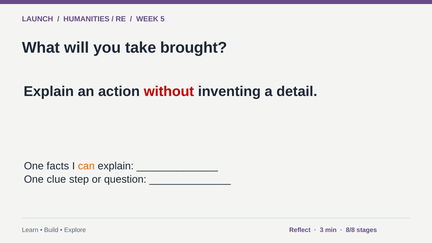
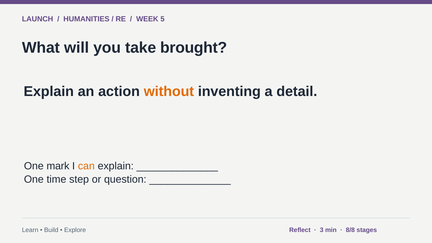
without colour: red -> orange
facts: facts -> mark
clue: clue -> time
